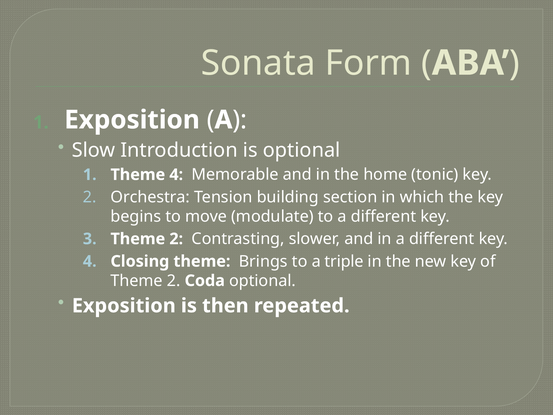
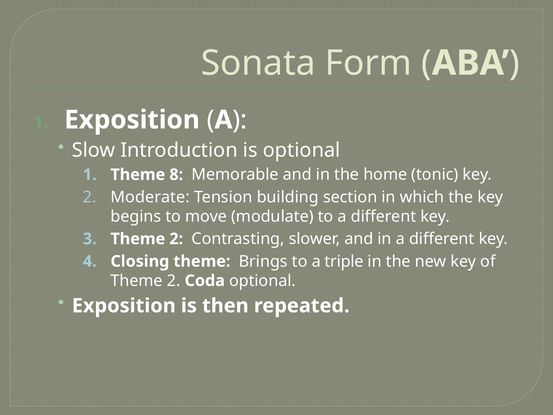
Theme 4: 4 -> 8
Orchestra: Orchestra -> Moderate
